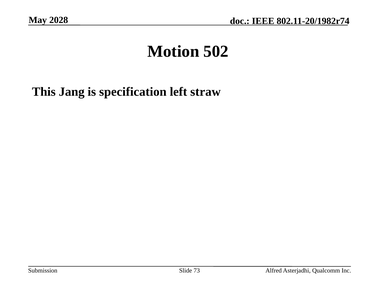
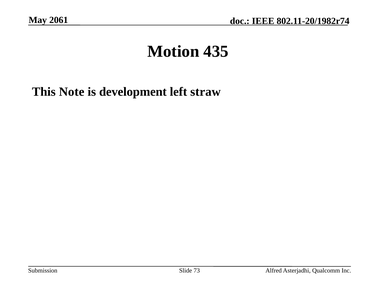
2028: 2028 -> 2061
502: 502 -> 435
Jang: Jang -> Note
specification: specification -> development
